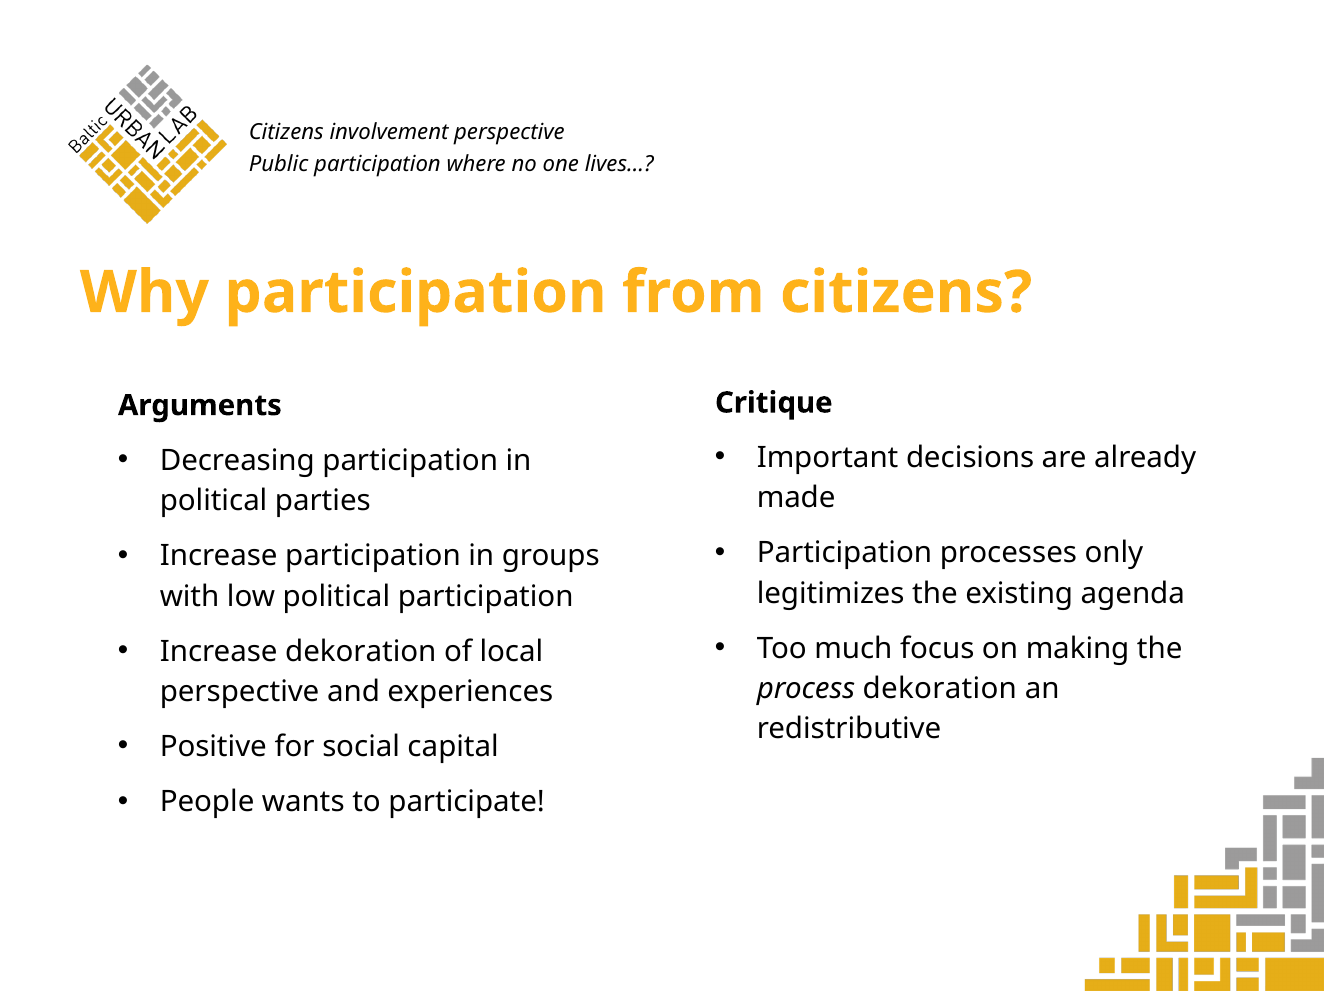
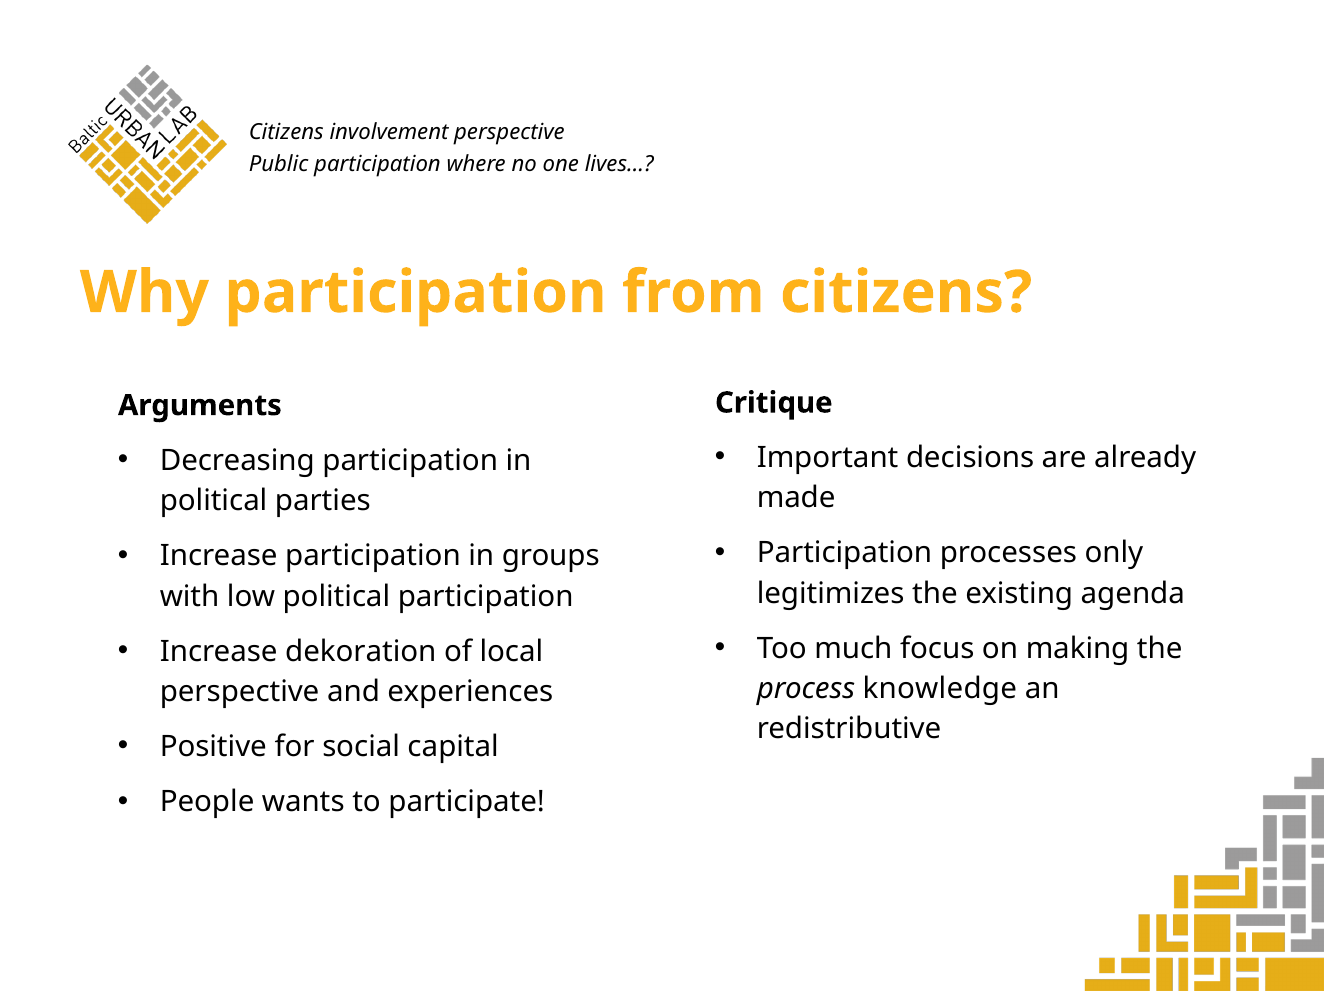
process dekoration: dekoration -> knowledge
